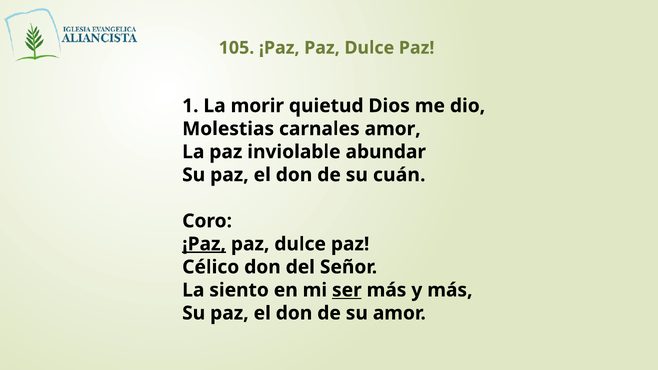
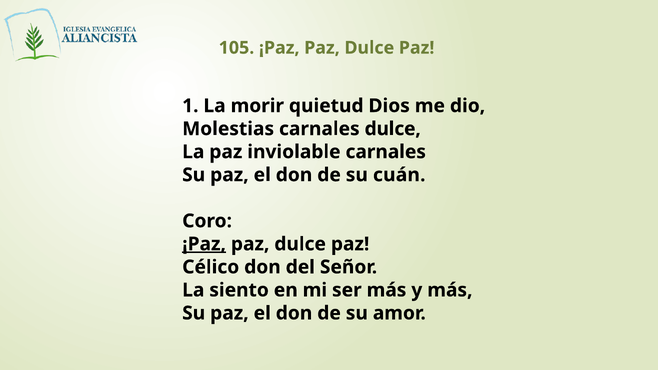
carnales amor: amor -> dulce
inviolable abundar: abundar -> carnales
ser underline: present -> none
